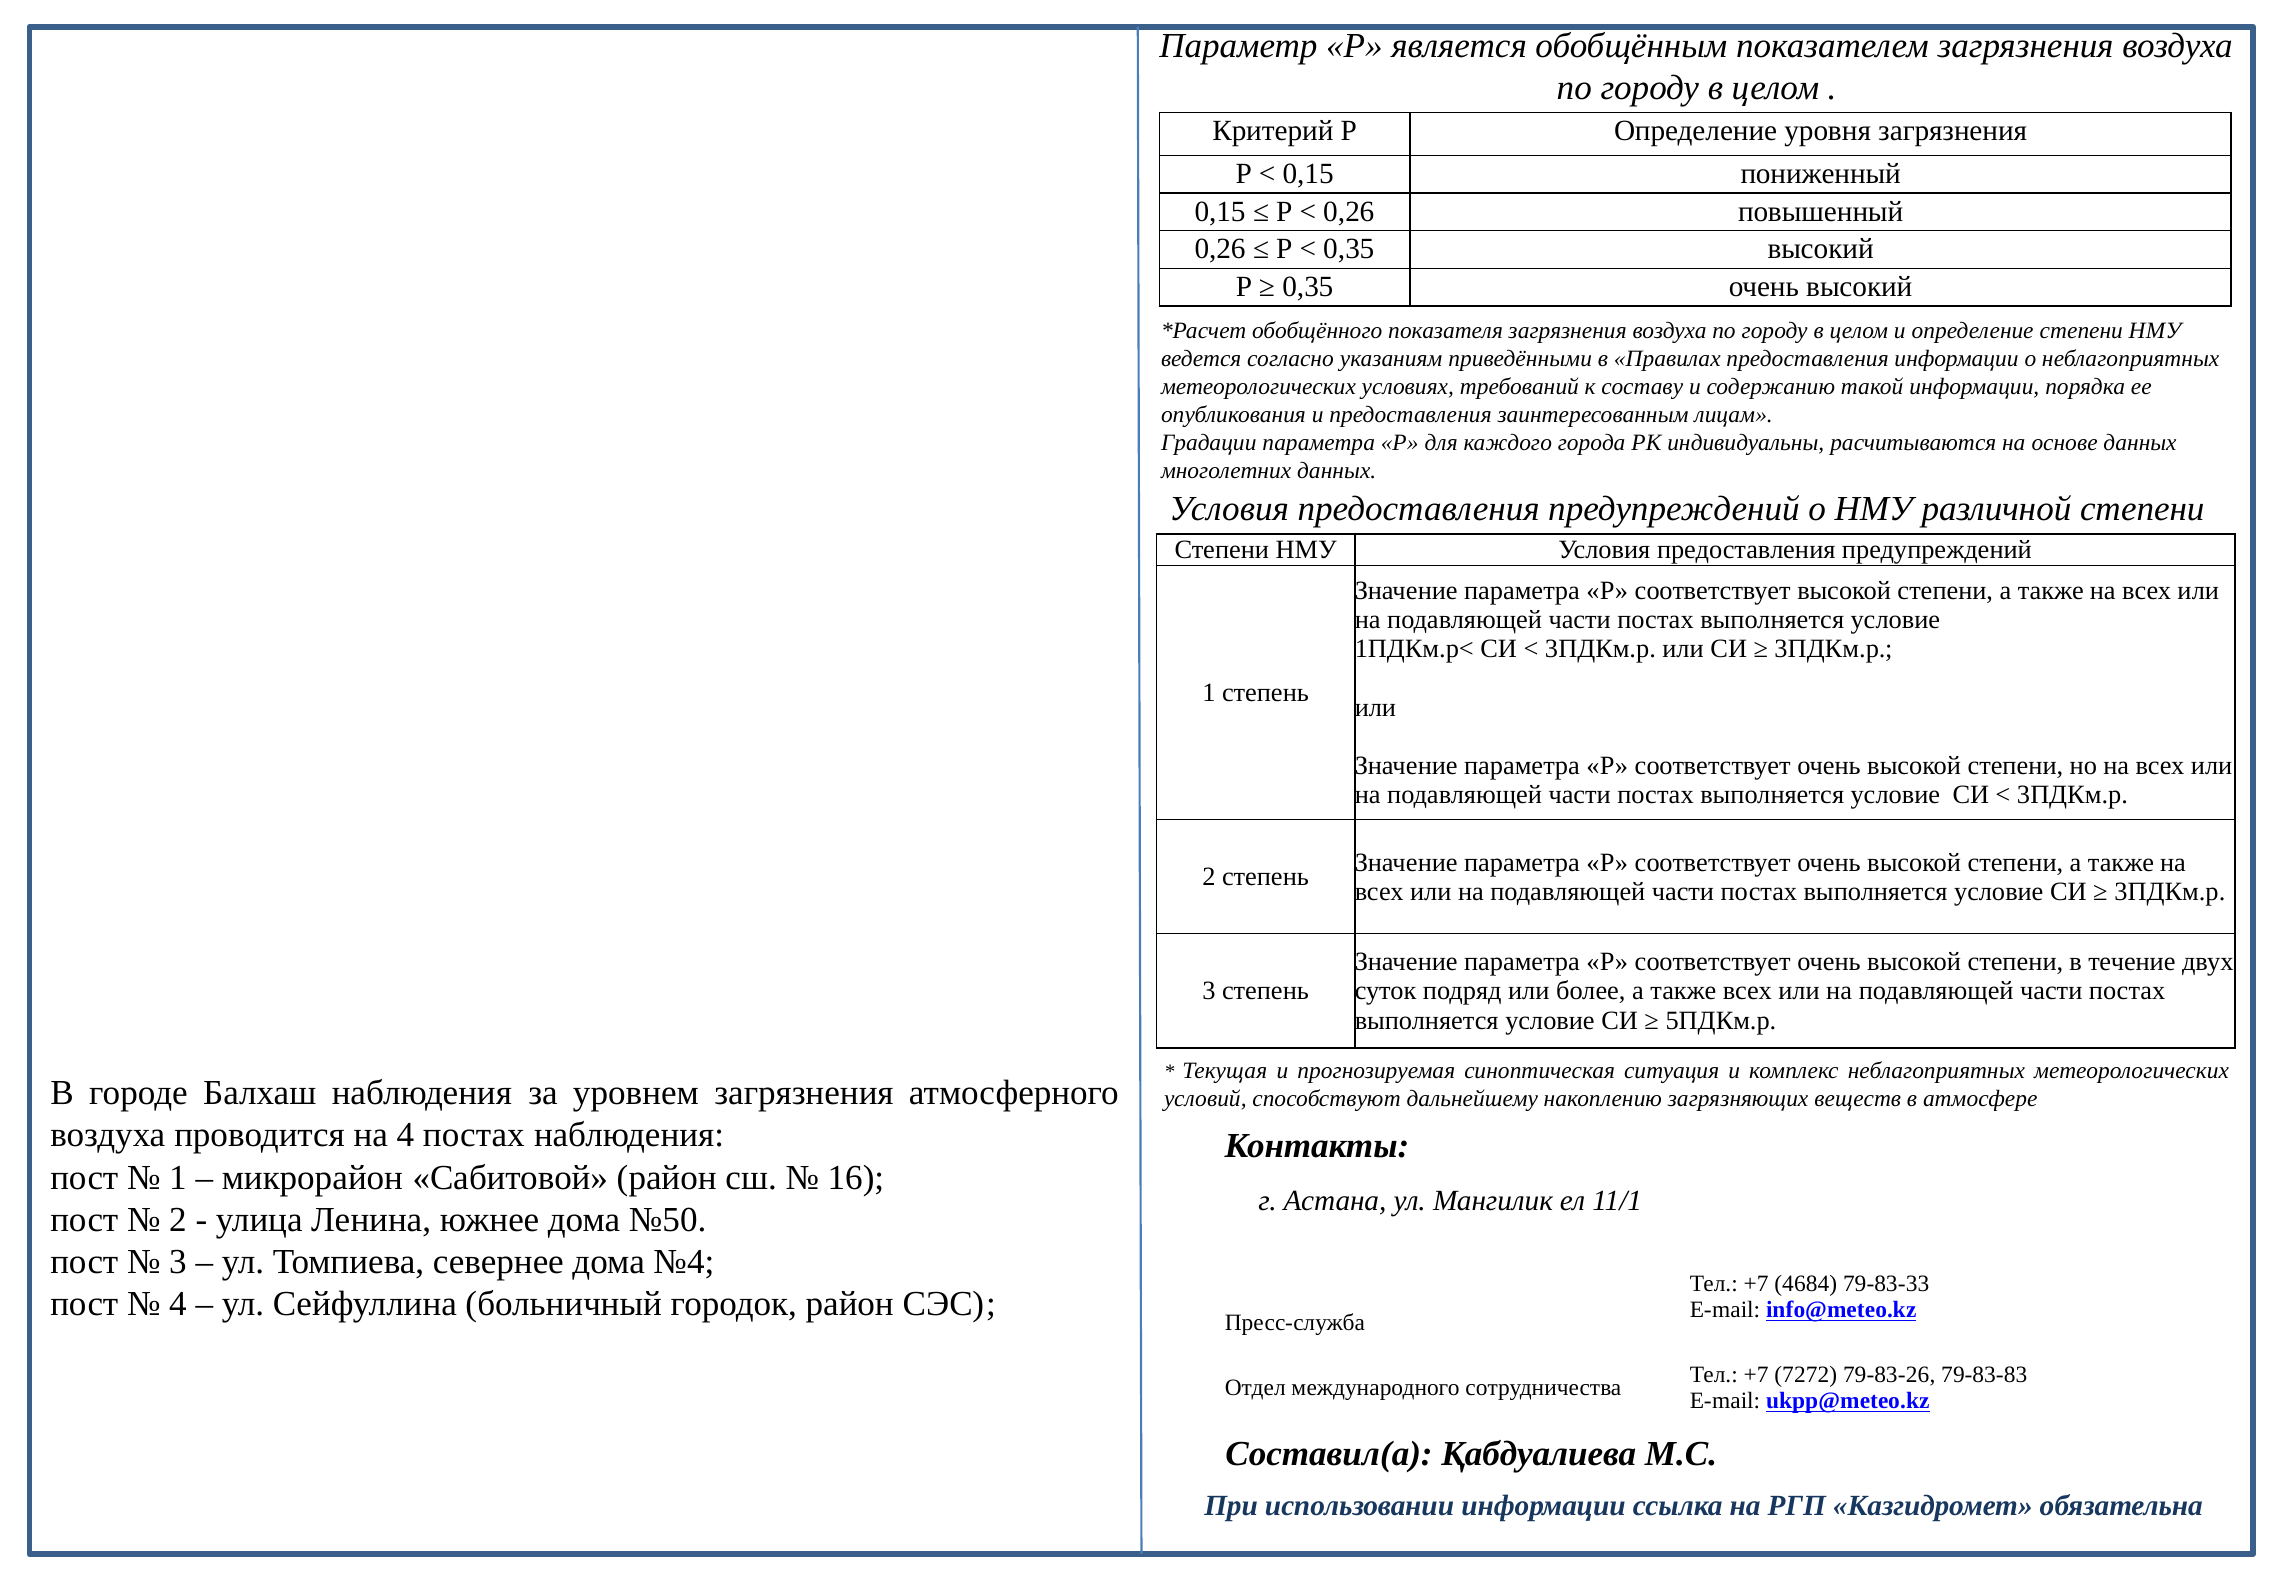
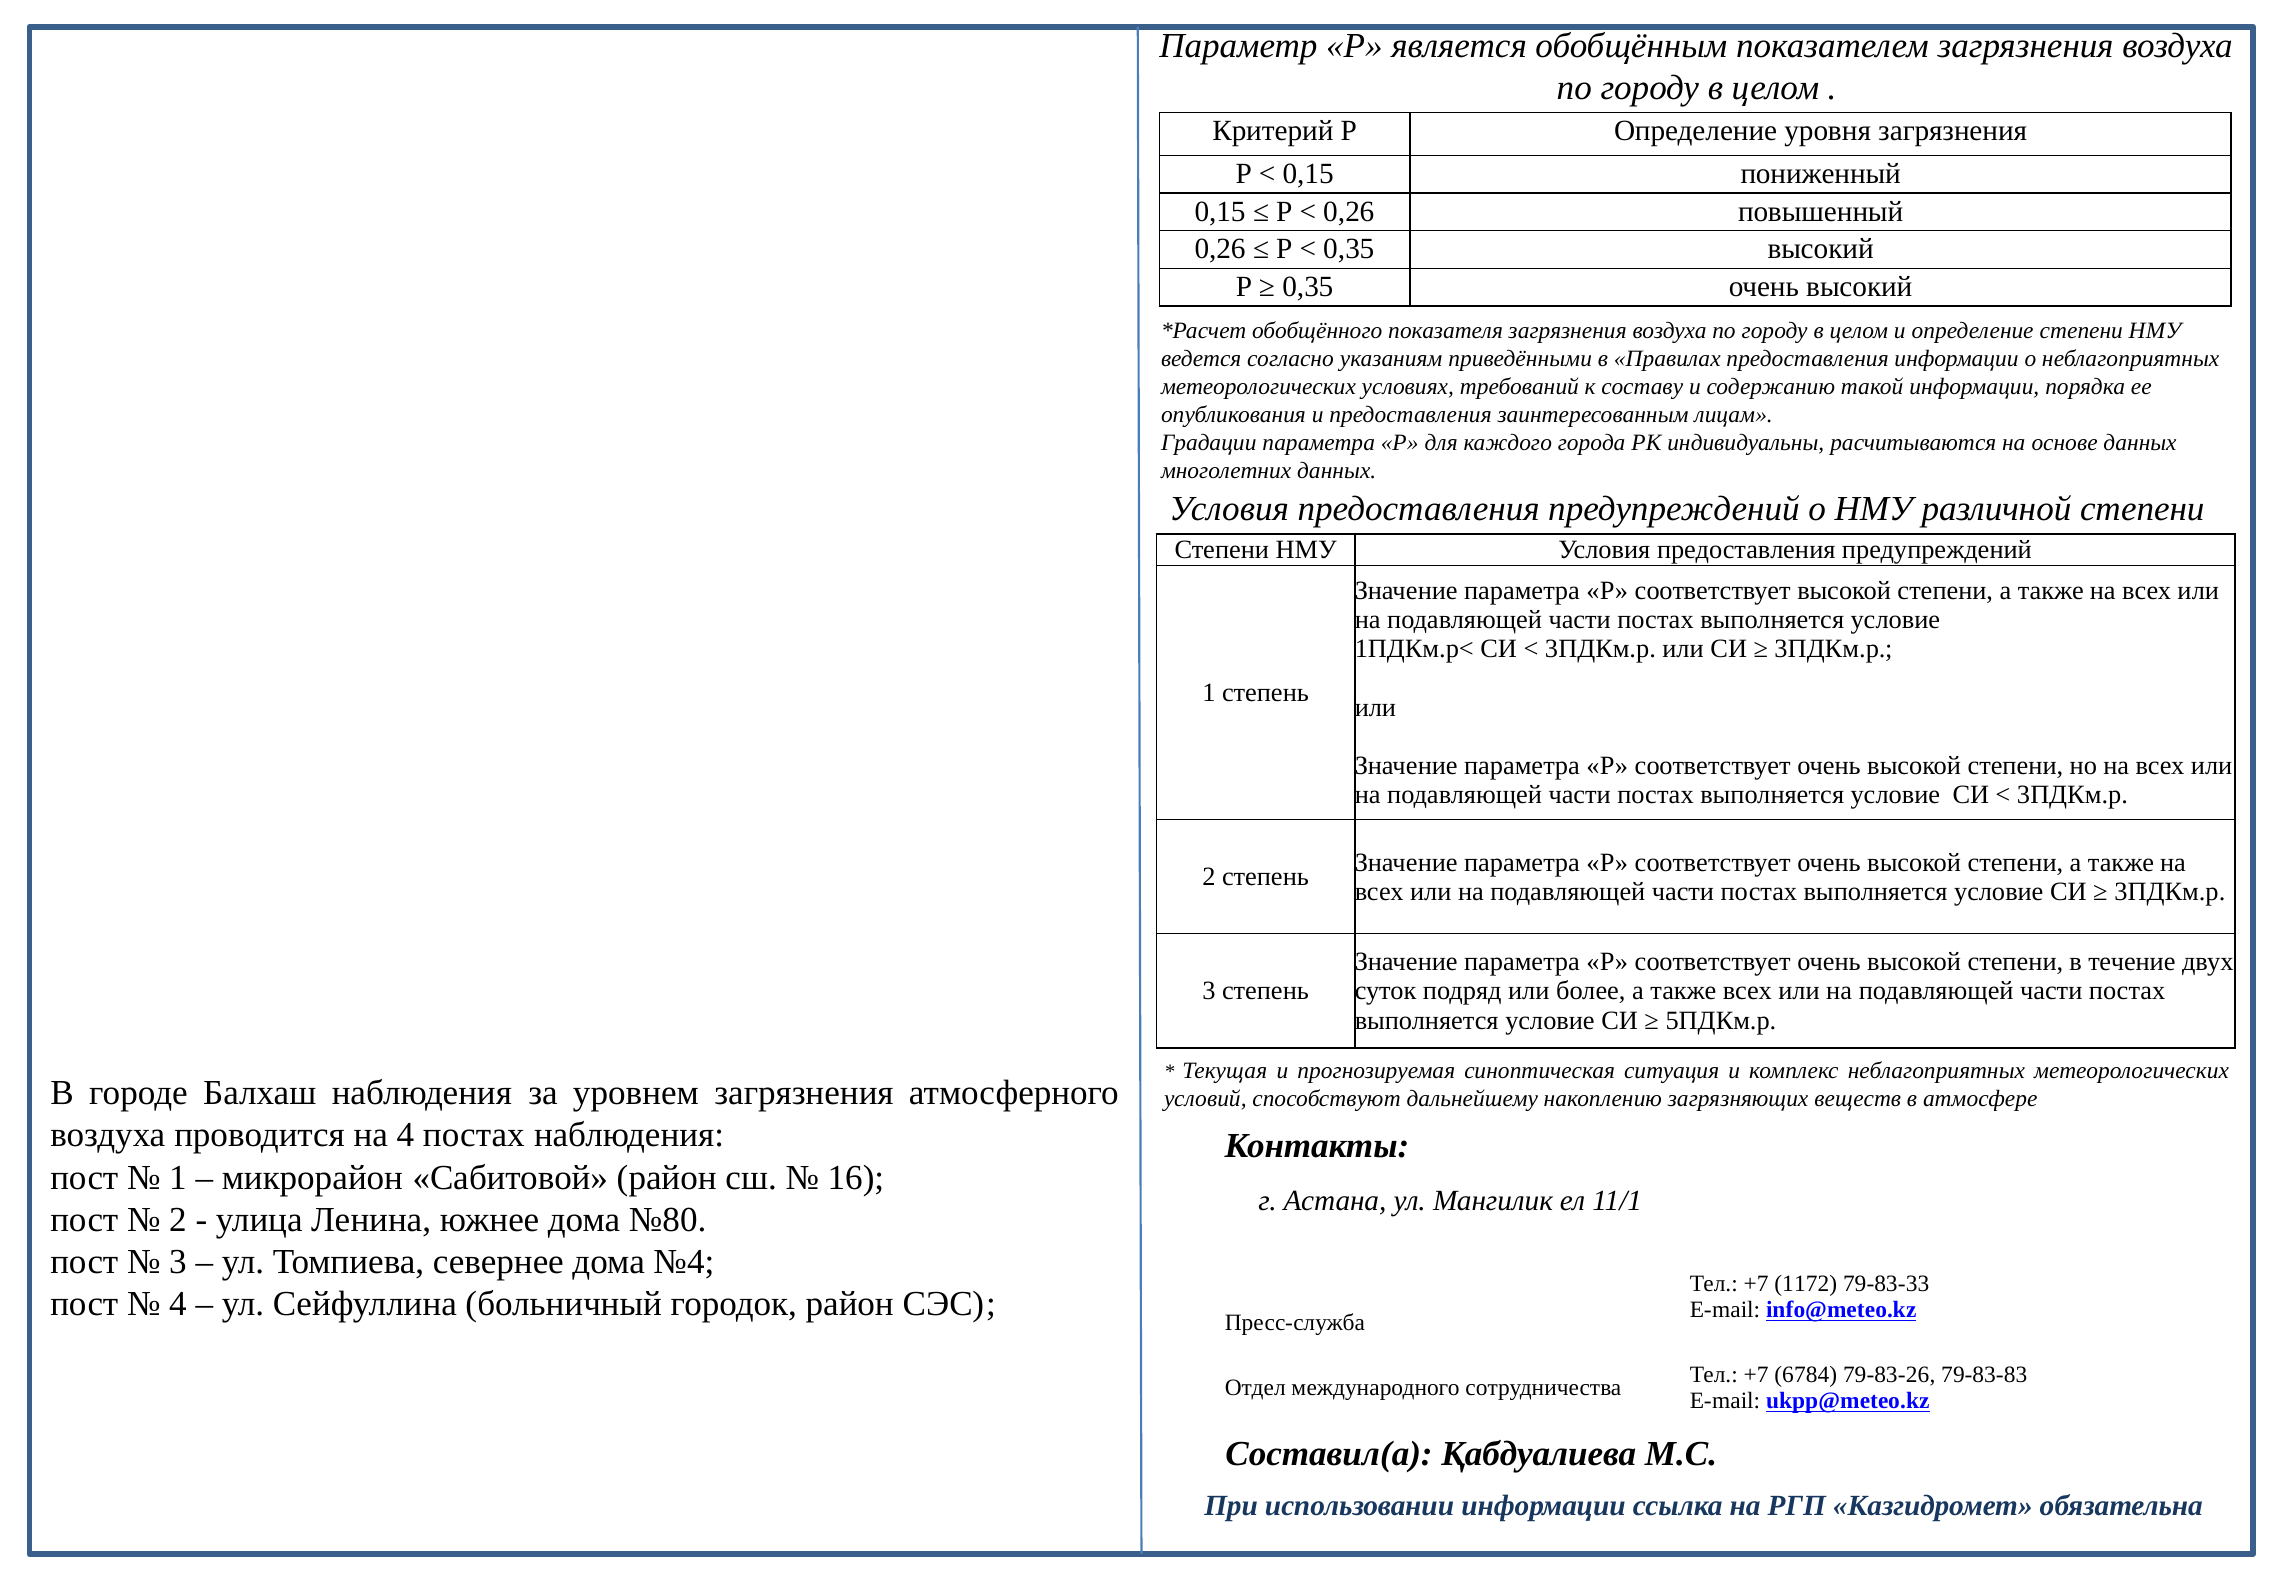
№50: №50 -> №80
4684: 4684 -> 1172
7272: 7272 -> 6784
